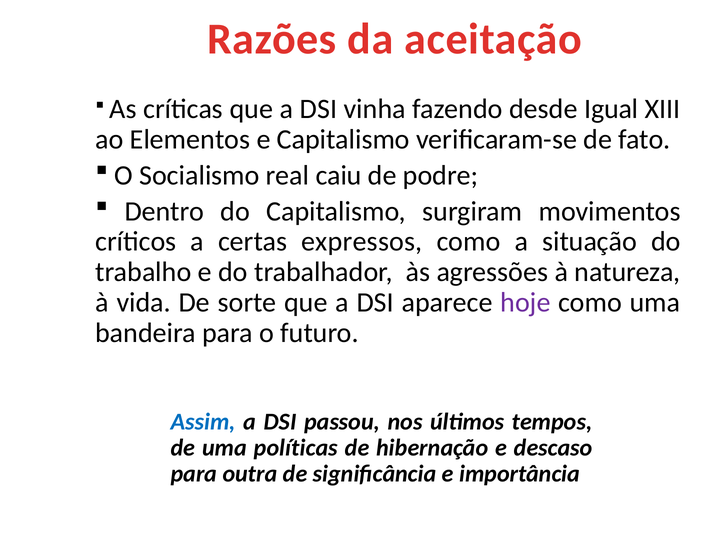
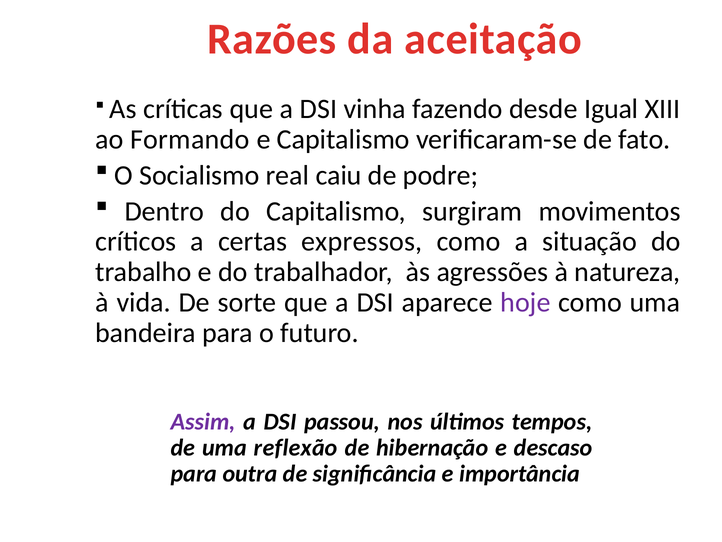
Elementos: Elementos -> Formando
Assim colour: blue -> purple
políticas: políticas -> reflexão
